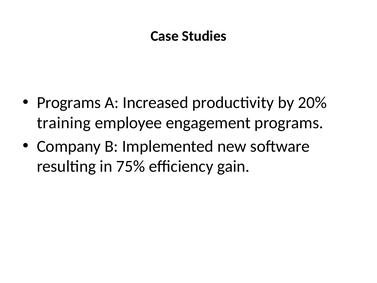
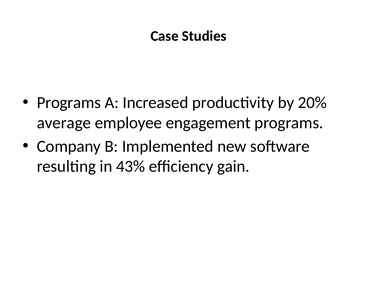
training: training -> average
75%: 75% -> 43%
